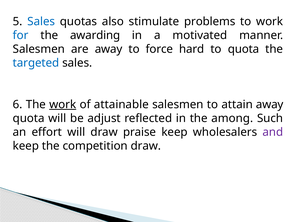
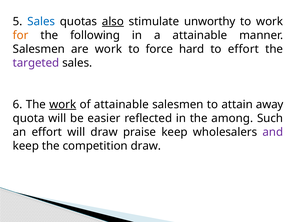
also underline: none -> present
problems: problems -> unworthy
for colour: blue -> orange
awarding: awarding -> following
a motivated: motivated -> attainable
are away: away -> work
to quota: quota -> effort
targeted colour: blue -> purple
adjust: adjust -> easier
